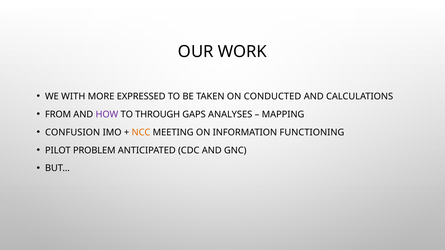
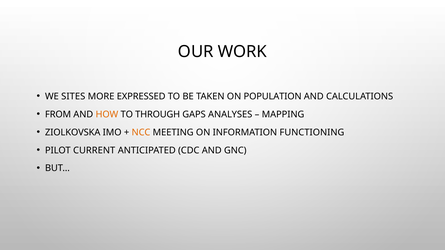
WITH: WITH -> SITES
CONDUCTED: CONDUCTED -> POPULATION
HOW colour: purple -> orange
CONFUSION: CONFUSION -> ZIOLKOVSKA
PROBLEM: PROBLEM -> CURRENT
